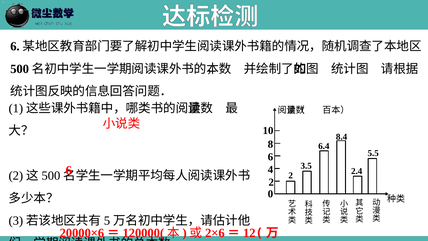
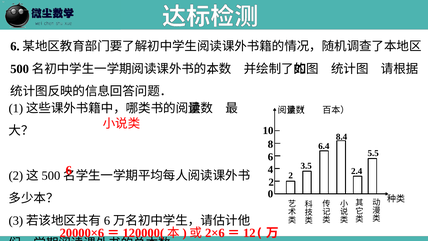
5 at (107, 221): 5 -> 6
